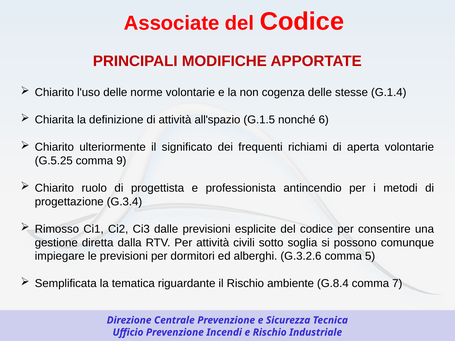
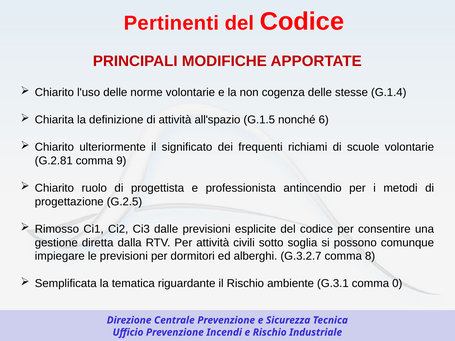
Associate: Associate -> Pertinenti
aperta: aperta -> scuole
G.5.25: G.5.25 -> G.2.81
G.3.4: G.3.4 -> G.2.5
G.3.2.6: G.3.2.6 -> G.3.2.7
5: 5 -> 8
G.8.4: G.8.4 -> G.3.1
7: 7 -> 0
